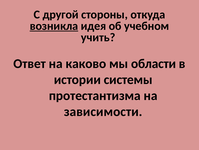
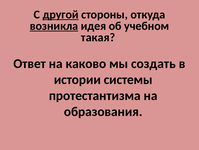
другой underline: none -> present
учить: учить -> такая
области: области -> создать
зависимости: зависимости -> образования
